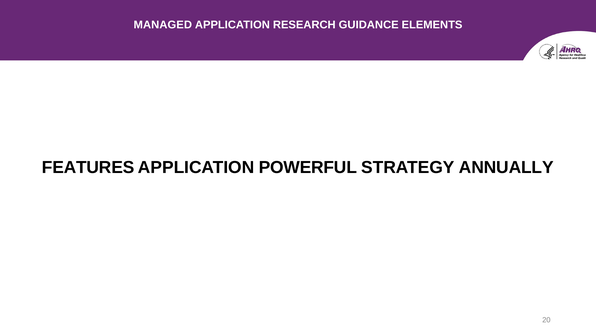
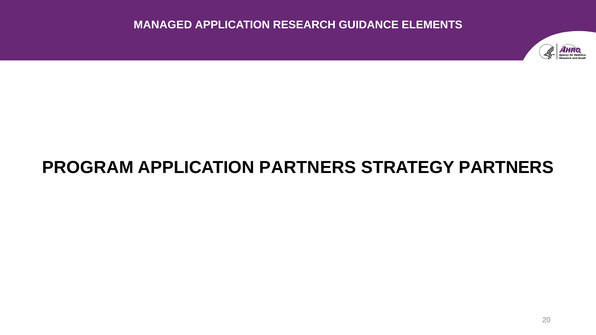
FEATURES: FEATURES -> PROGRAM
APPLICATION POWERFUL: POWERFUL -> PARTNERS
STRATEGY ANNUALLY: ANNUALLY -> PARTNERS
